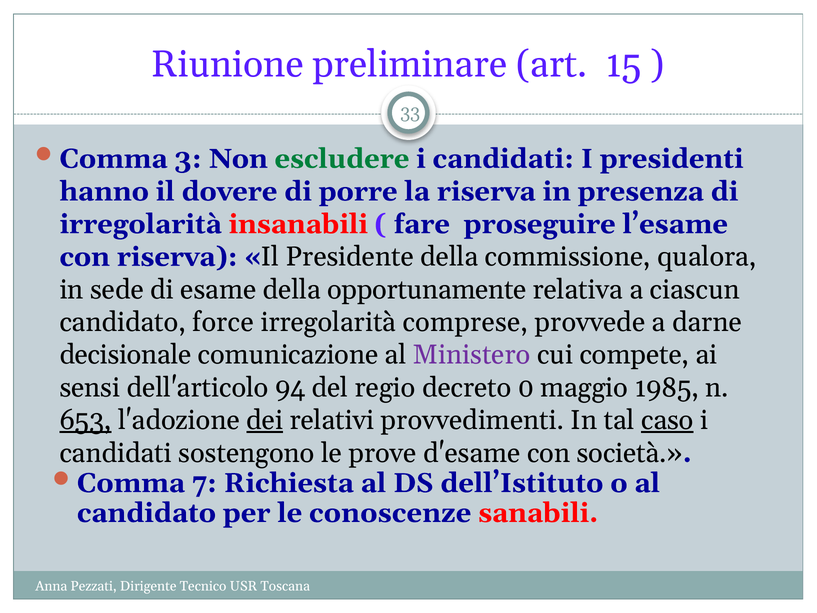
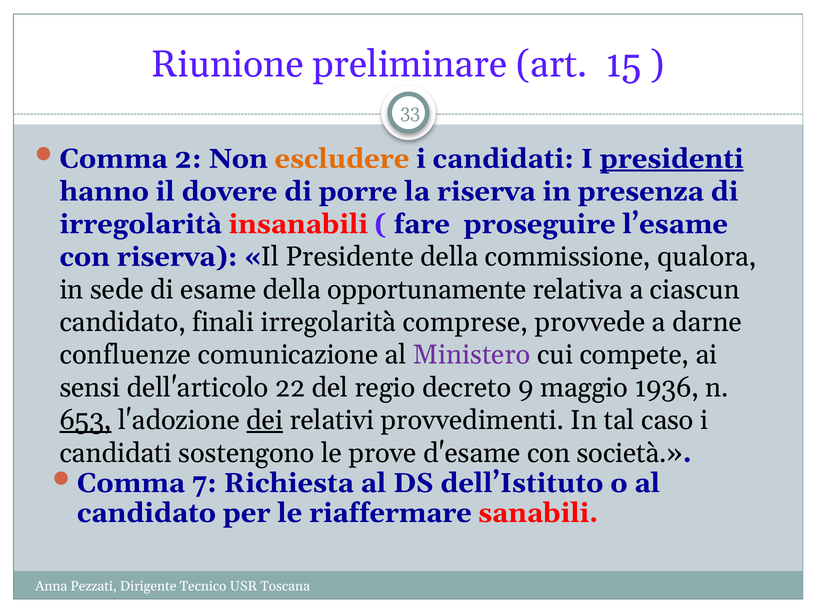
3: 3 -> 2
escludere colour: green -> orange
presidenti underline: none -> present
force: force -> finali
decisionale: decisionale -> confluenze
94: 94 -> 22
0: 0 -> 9
1985: 1985 -> 1936
caso underline: present -> none
conoscenze: conoscenze -> riaffermare
